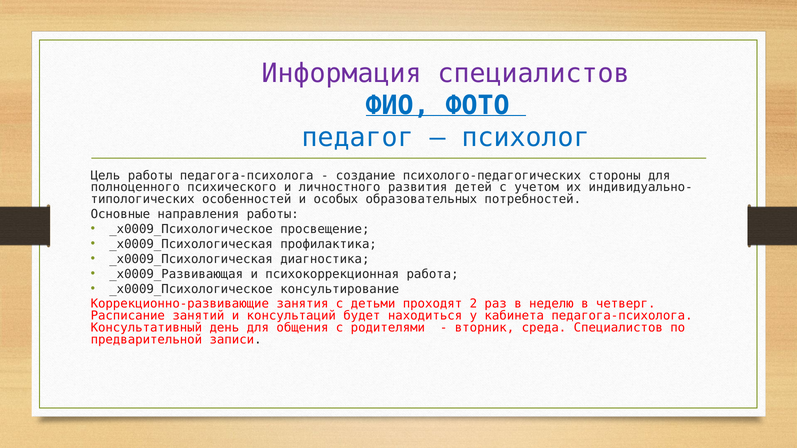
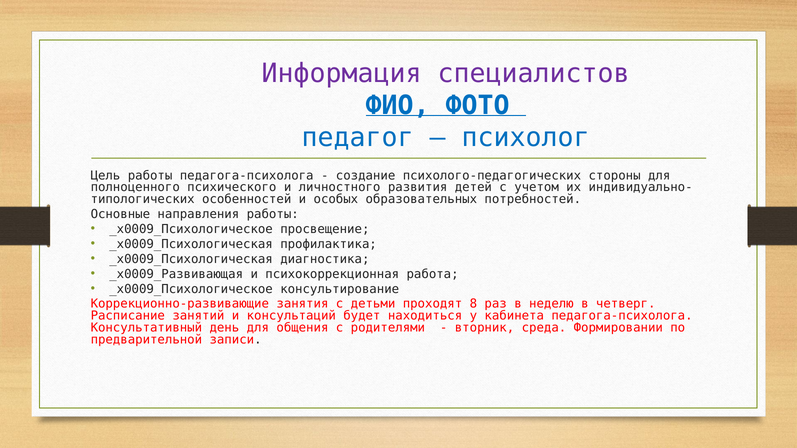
2: 2 -> 8
среда Специалистов: Специалистов -> Формировании
